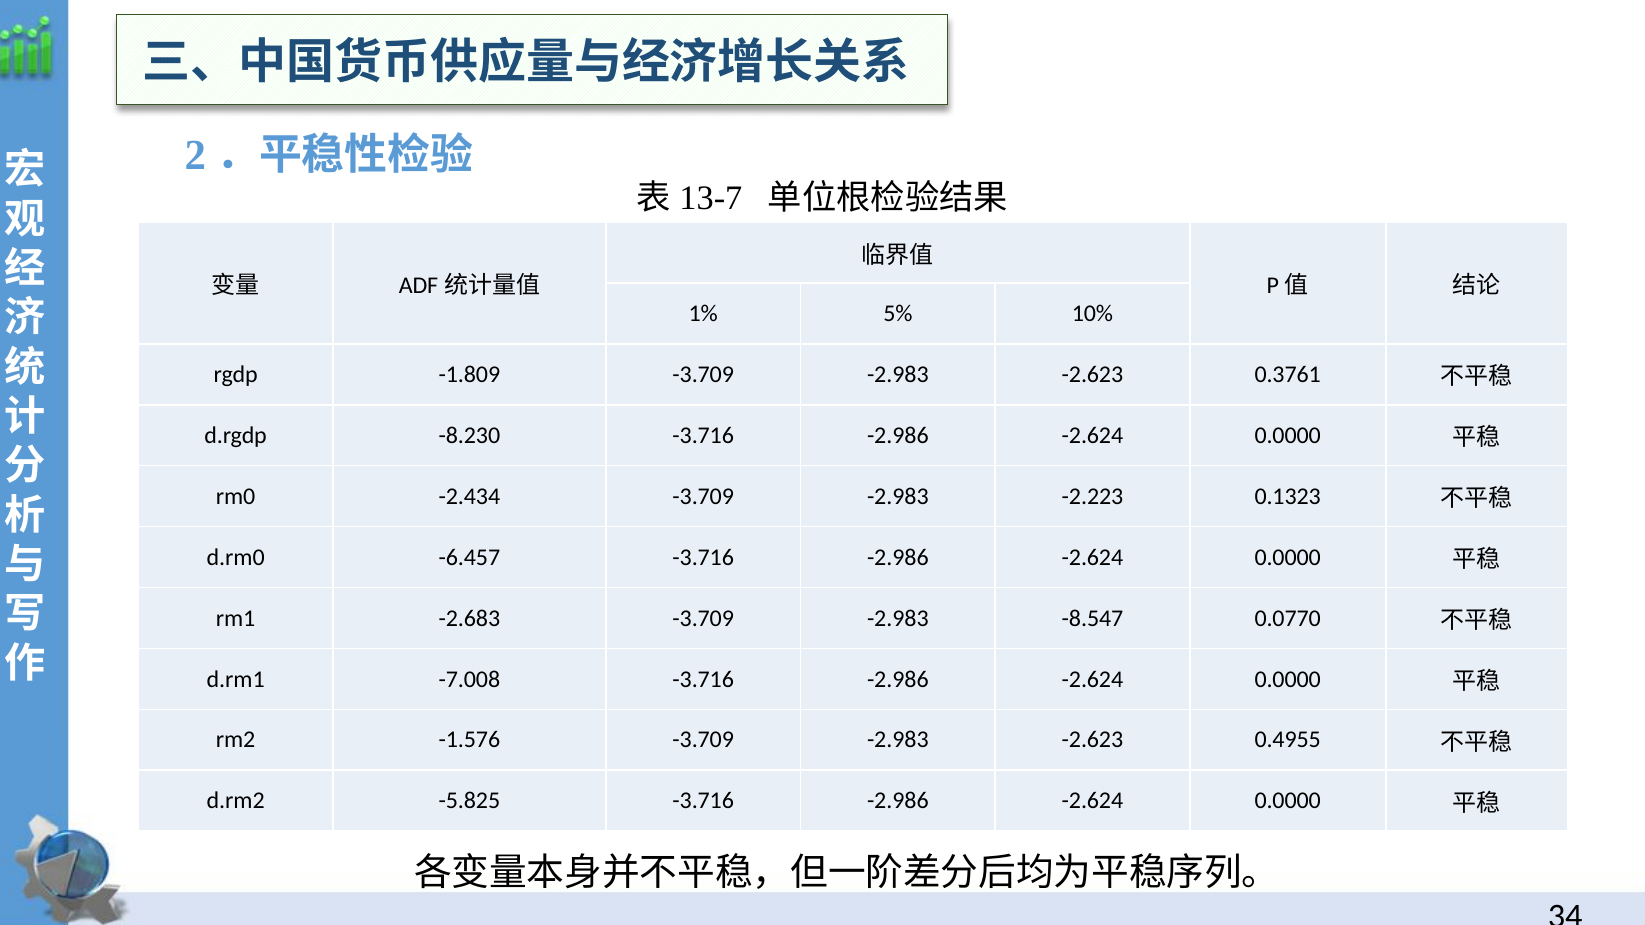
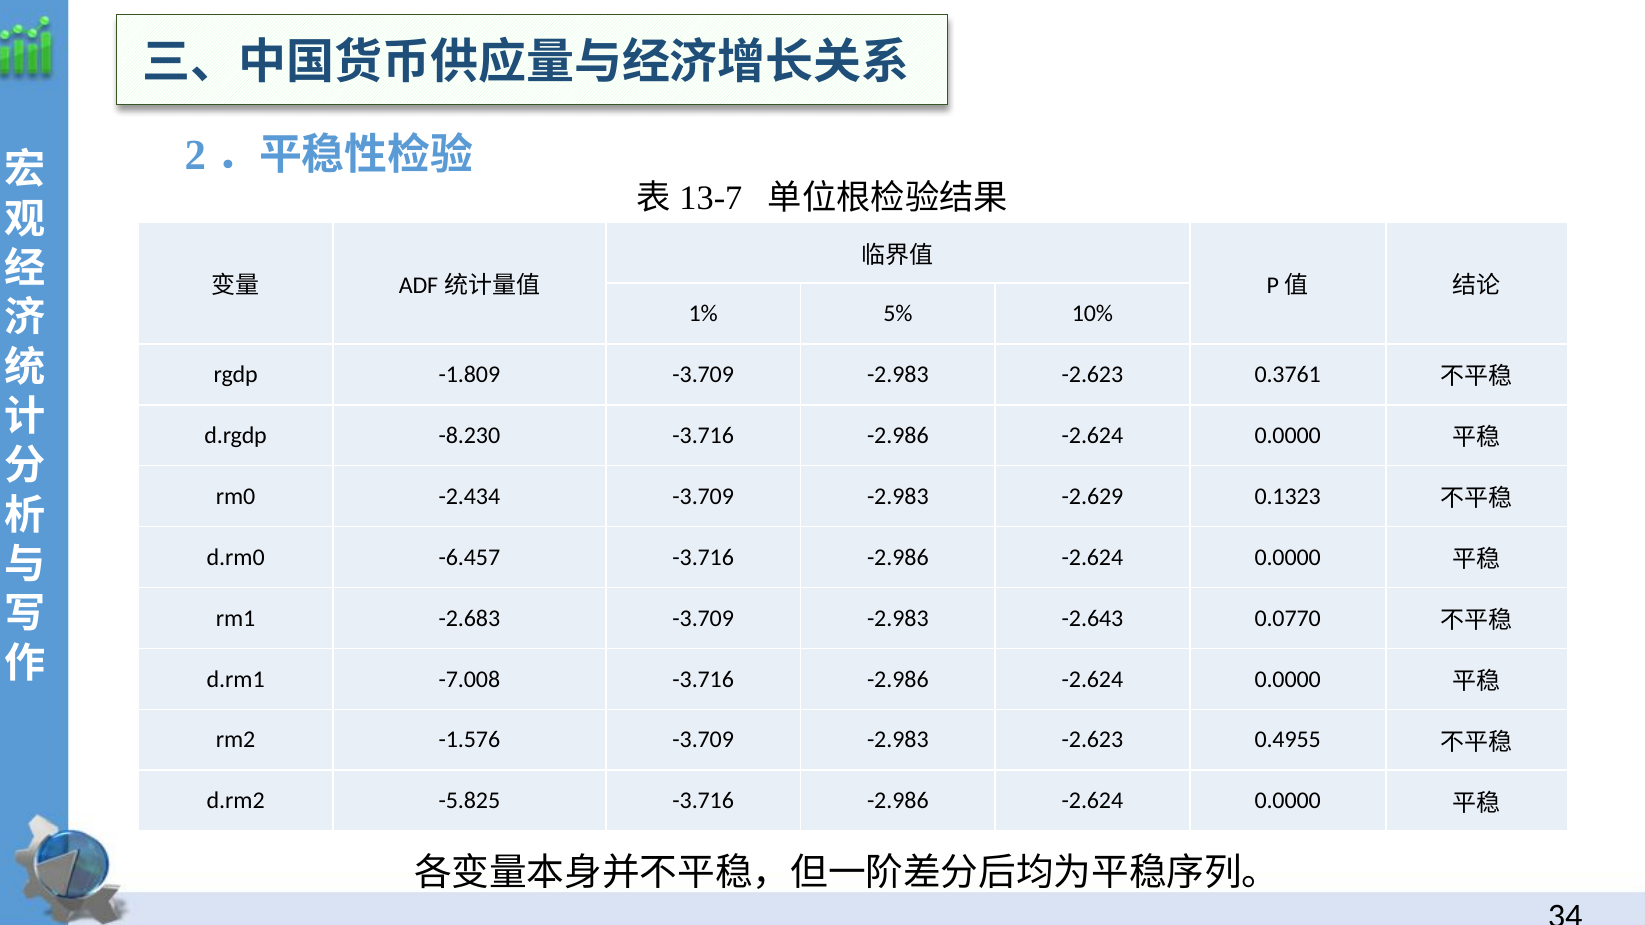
-2.223: -2.223 -> -2.629
-8.547: -8.547 -> -2.643
